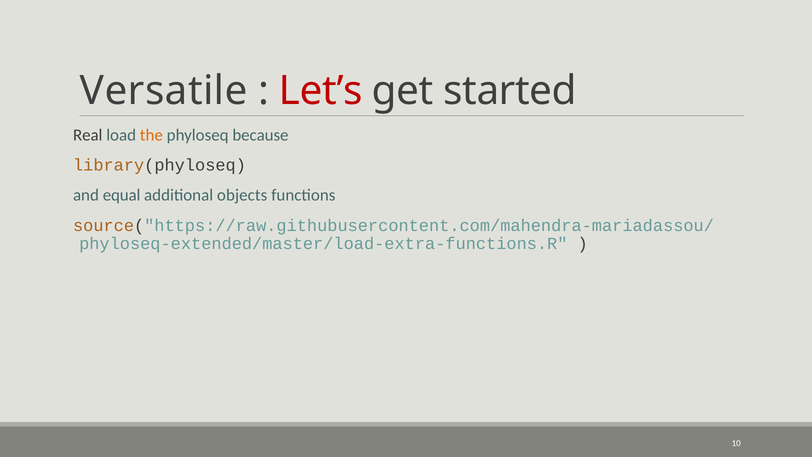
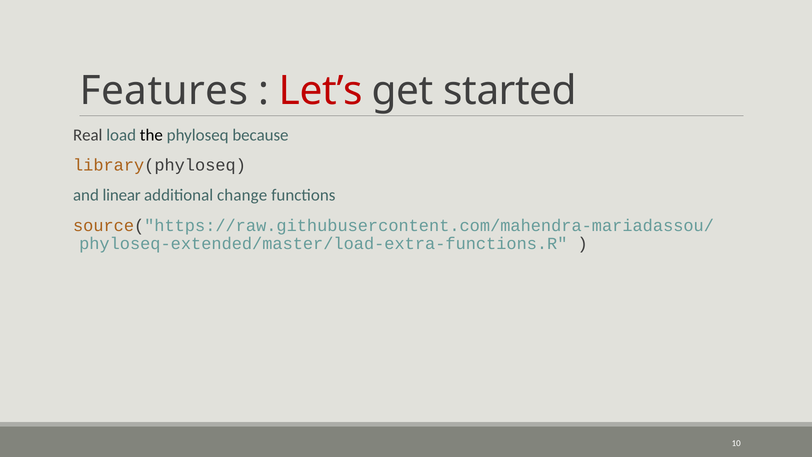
Versatile: Versatile -> Features
the colour: orange -> black
equal: equal -> linear
objects: objects -> change
